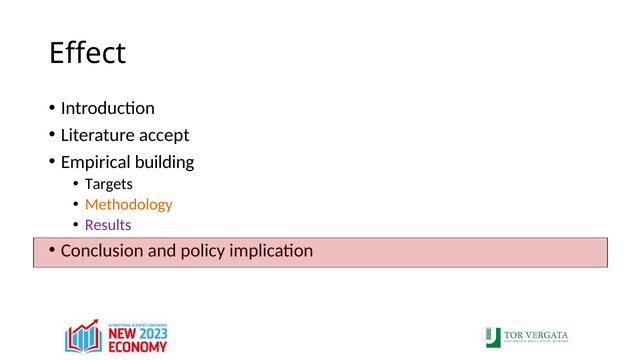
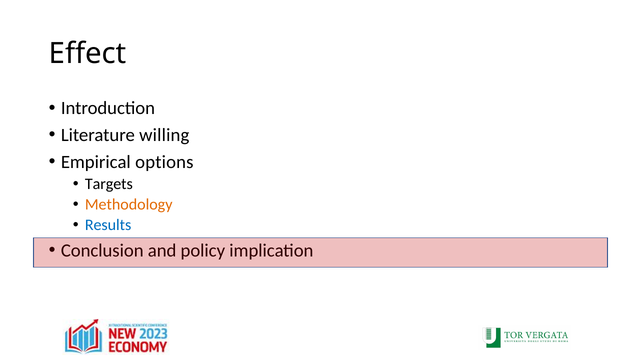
accept: accept -> willing
building: building -> options
Results colour: purple -> blue
